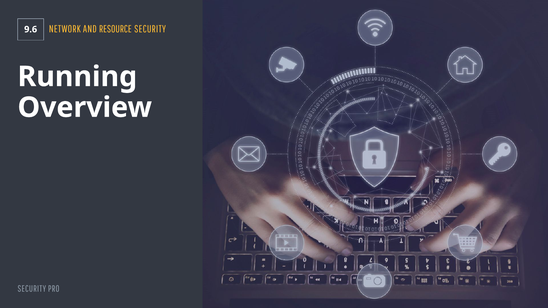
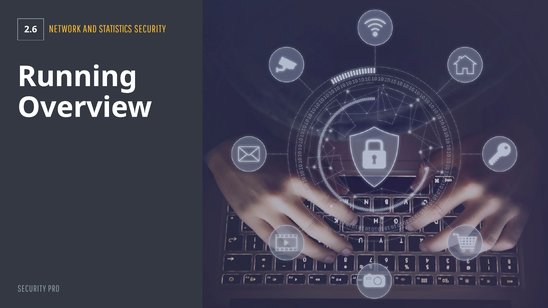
9.6: 9.6 -> 2.6
RESOURCE: RESOURCE -> STATISTICS
